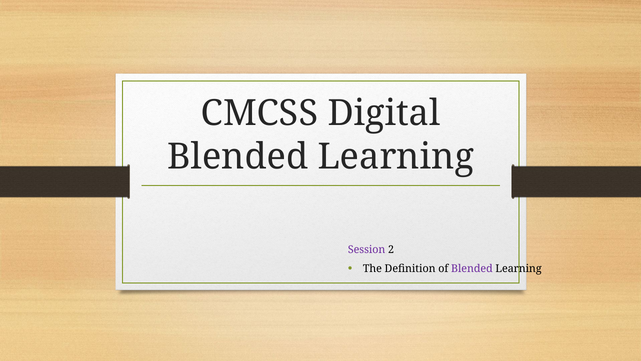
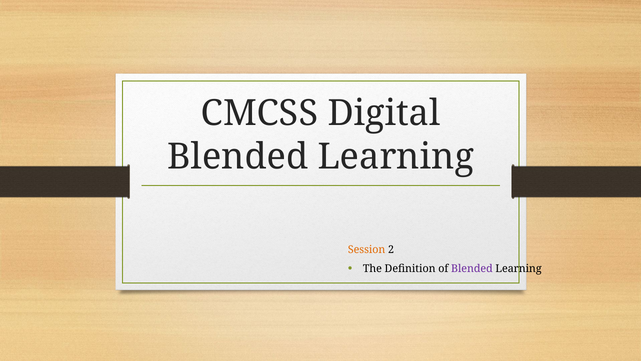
Session colour: purple -> orange
